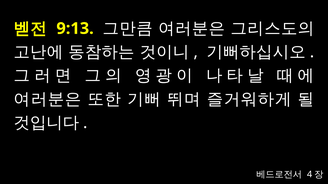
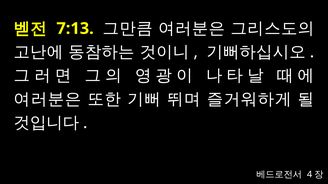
9:13: 9:13 -> 7:13
